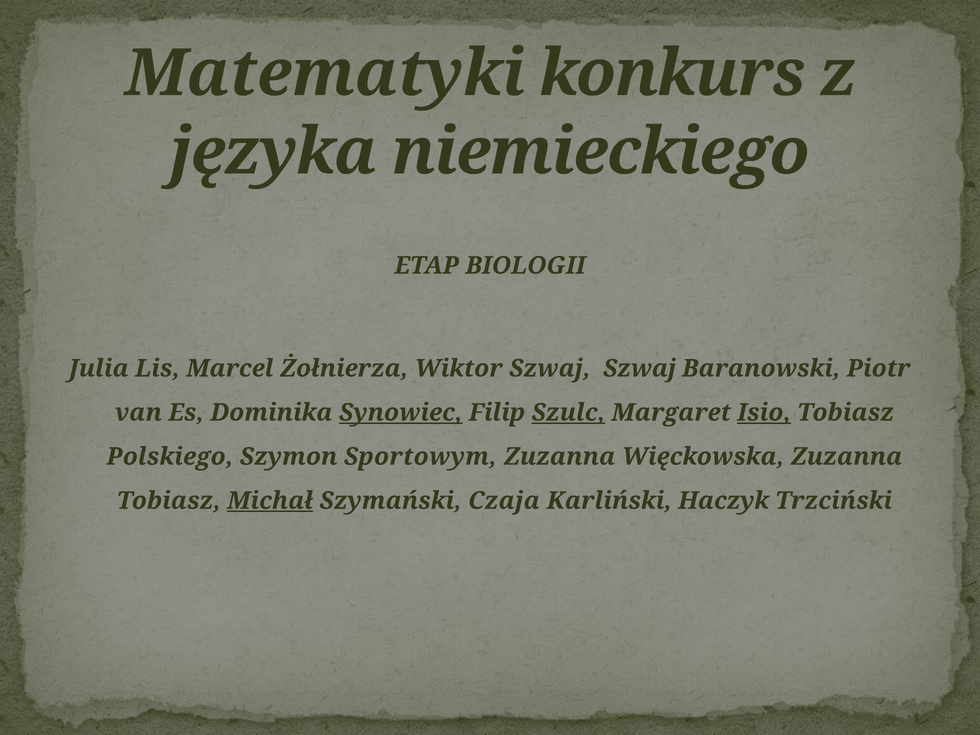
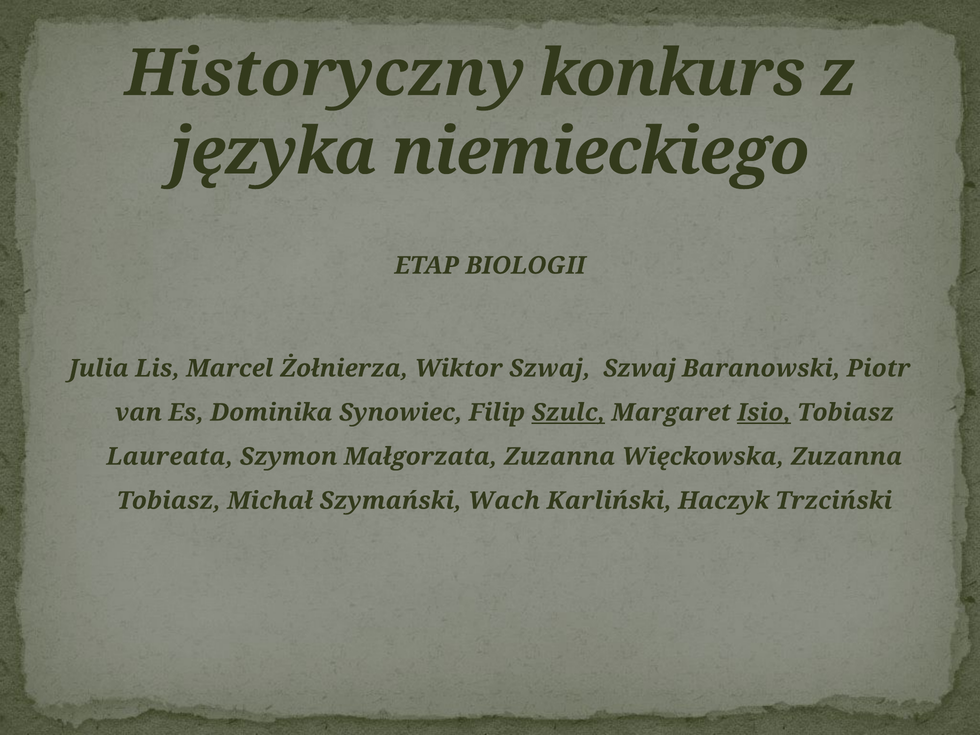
Matematyki: Matematyki -> Historyczny
Synowiec underline: present -> none
Polskiego: Polskiego -> Laureata
Sportowym: Sportowym -> Małgorzata
Michał underline: present -> none
Czaja: Czaja -> Wach
